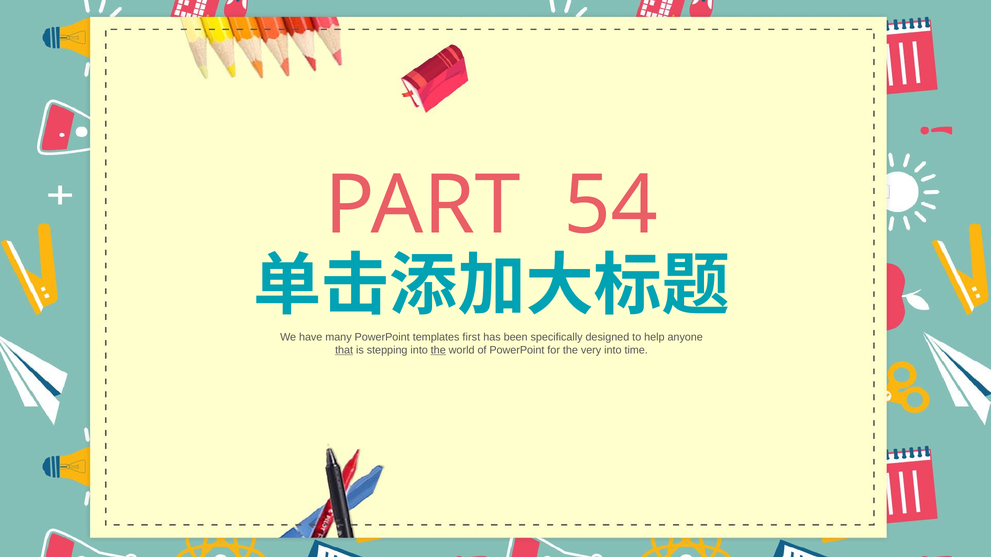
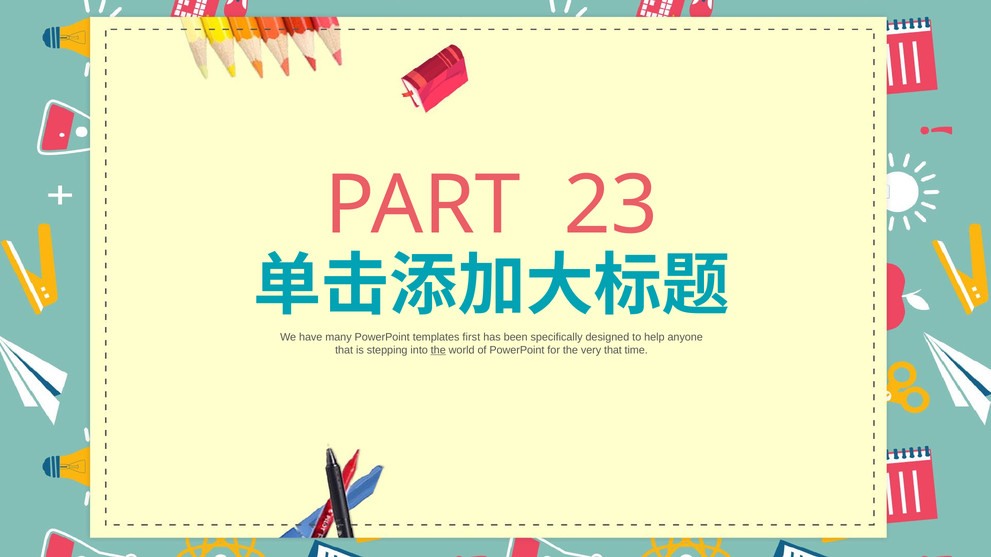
54: 54 -> 23
that at (344, 350) underline: present -> none
very into: into -> that
